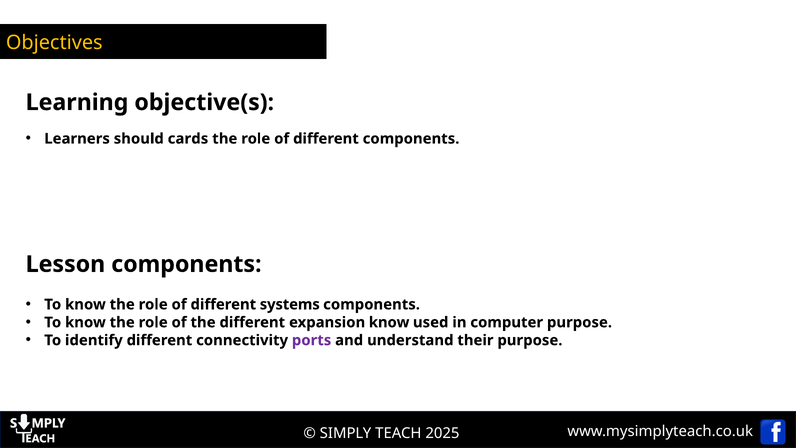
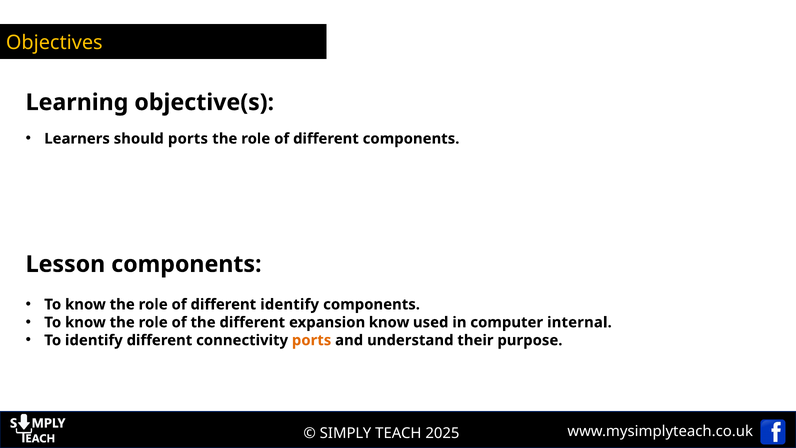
should cards: cards -> ports
different systems: systems -> identify
computer purpose: purpose -> internal
ports at (312, 340) colour: purple -> orange
